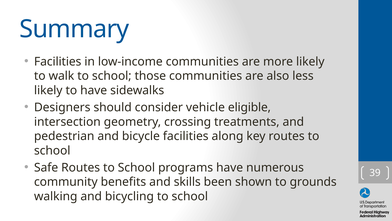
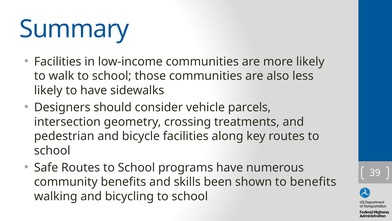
eligible: eligible -> parcels
to grounds: grounds -> benefits
